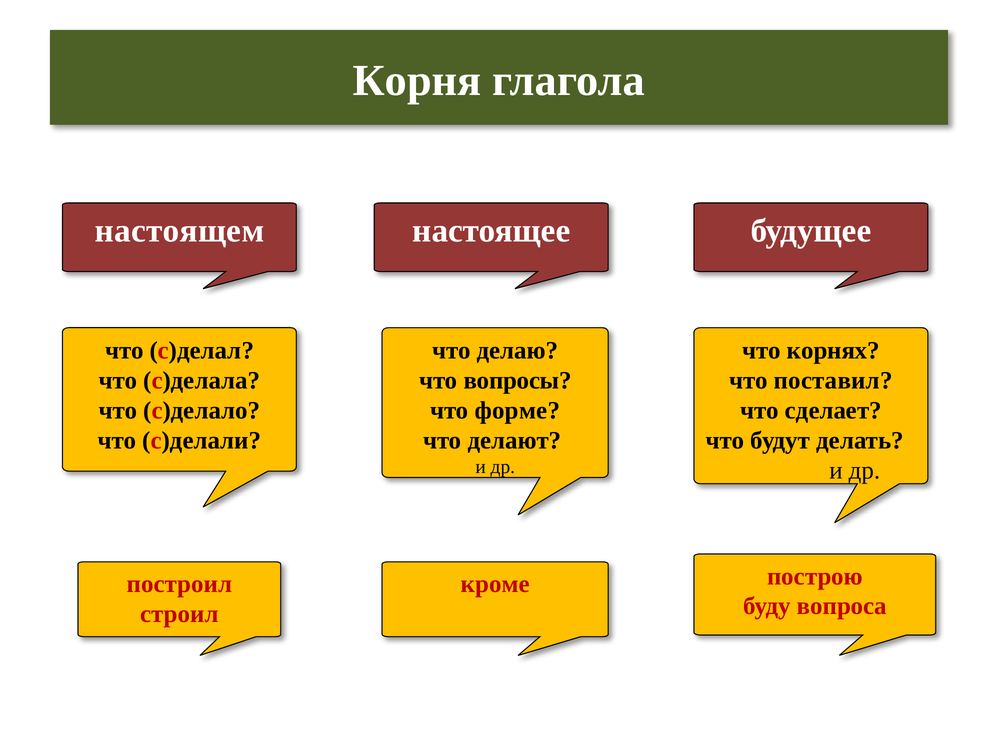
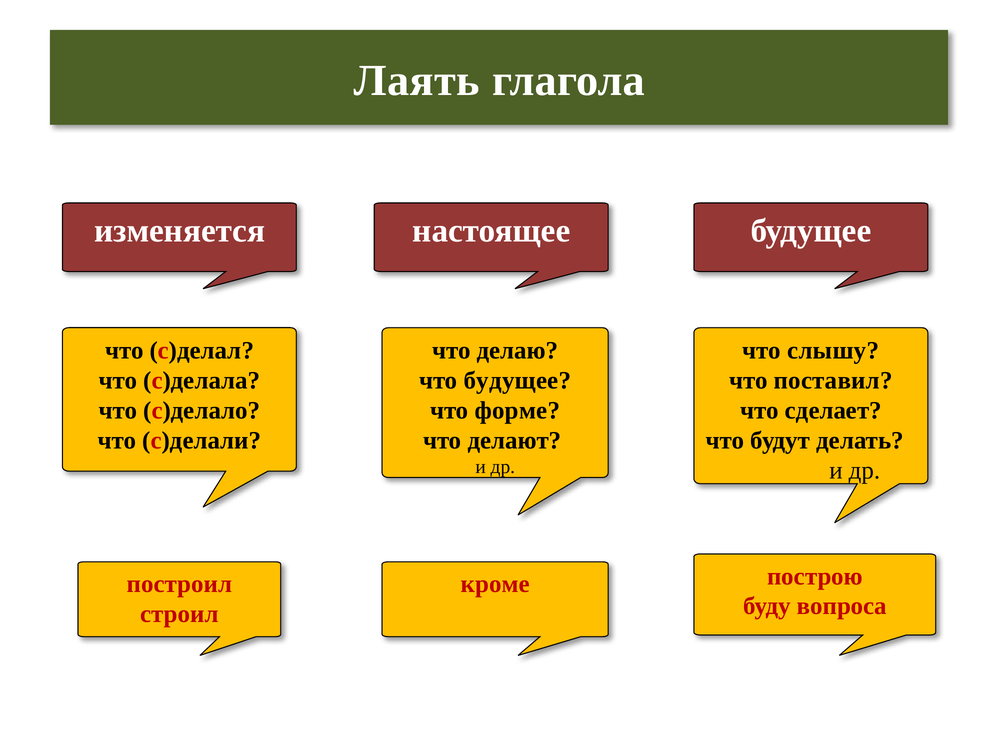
Корня: Корня -> Лаять
настоящем: настоящем -> изменяется
корнях: корнях -> слышу
что вопросы: вопросы -> будущее
